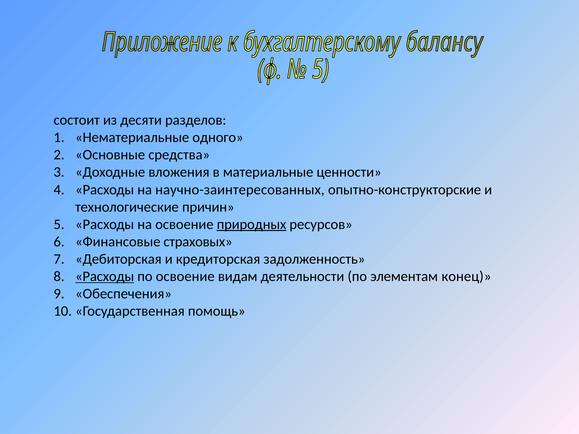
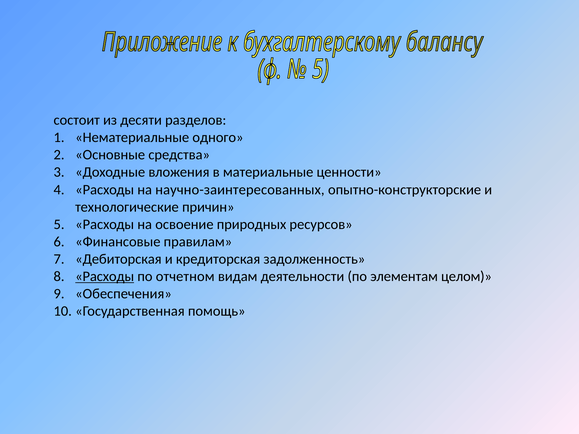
природных underline: present -> none
страховых: страховых -> правилам
по освоение: освоение -> отчетном
конец: конец -> целом
